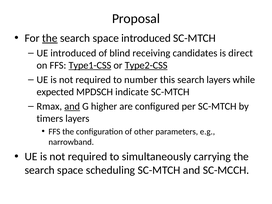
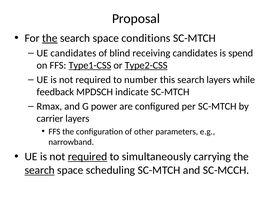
space introduced: introduced -> conditions
UE introduced: introduced -> candidates
direct: direct -> spend
expected: expected -> feedback
and at (72, 106) underline: present -> none
higher: higher -> power
timers: timers -> carrier
required at (88, 157) underline: none -> present
search at (40, 170) underline: none -> present
